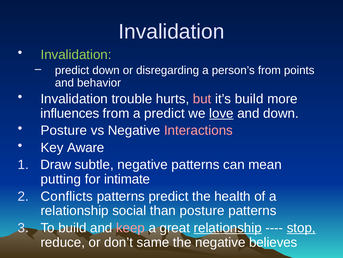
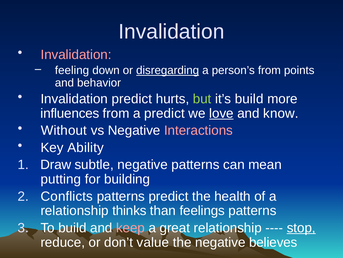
Invalidation at (76, 55) colour: light green -> pink
predict at (72, 70): predict -> feeling
disregarding underline: none -> present
Invalidation trouble: trouble -> predict
but colour: pink -> light green
and down: down -> know
Posture at (64, 130): Posture -> Without
Aware: Aware -> Ability
intimate: intimate -> building
social: social -> thinks
than posture: posture -> feelings
relationship at (228, 227) underline: present -> none
same: same -> value
